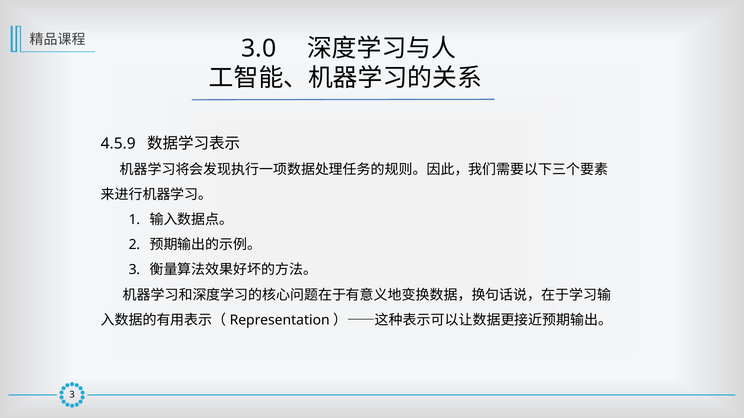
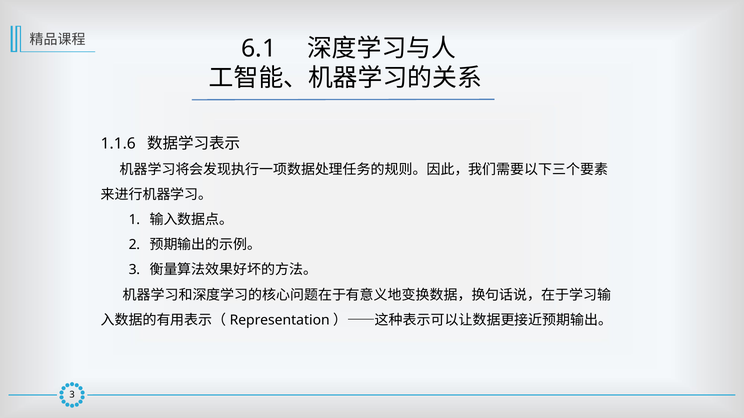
3.0: 3.0 -> 6.1
4.5.9: 4.5.9 -> 1.1.6
